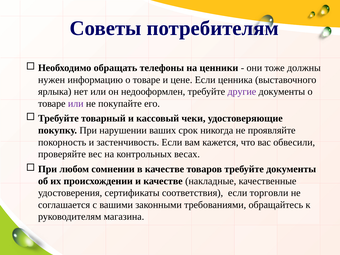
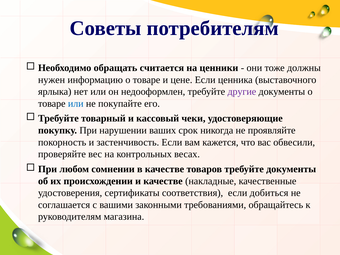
телефоны: телефоны -> считается
или at (76, 104) colour: purple -> blue
торговли: торговли -> добиться
